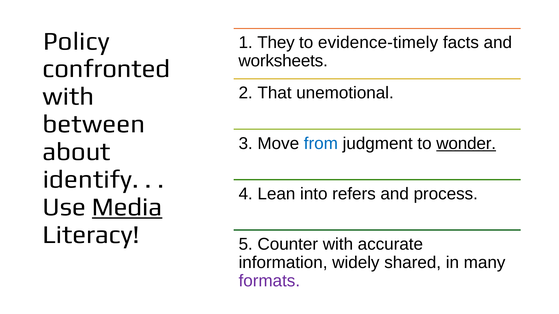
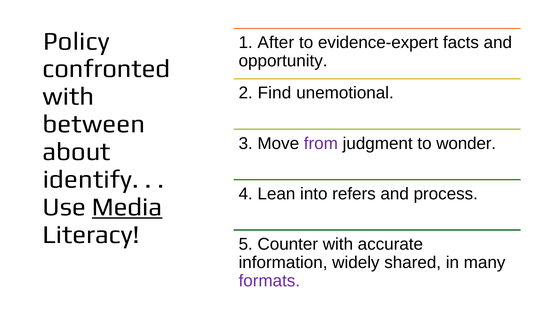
They: They -> After
evidence-timely: evidence-timely -> evidence-expert
worksheets: worksheets -> opportunity
That: That -> Find
from colour: blue -> purple
wonder underline: present -> none
